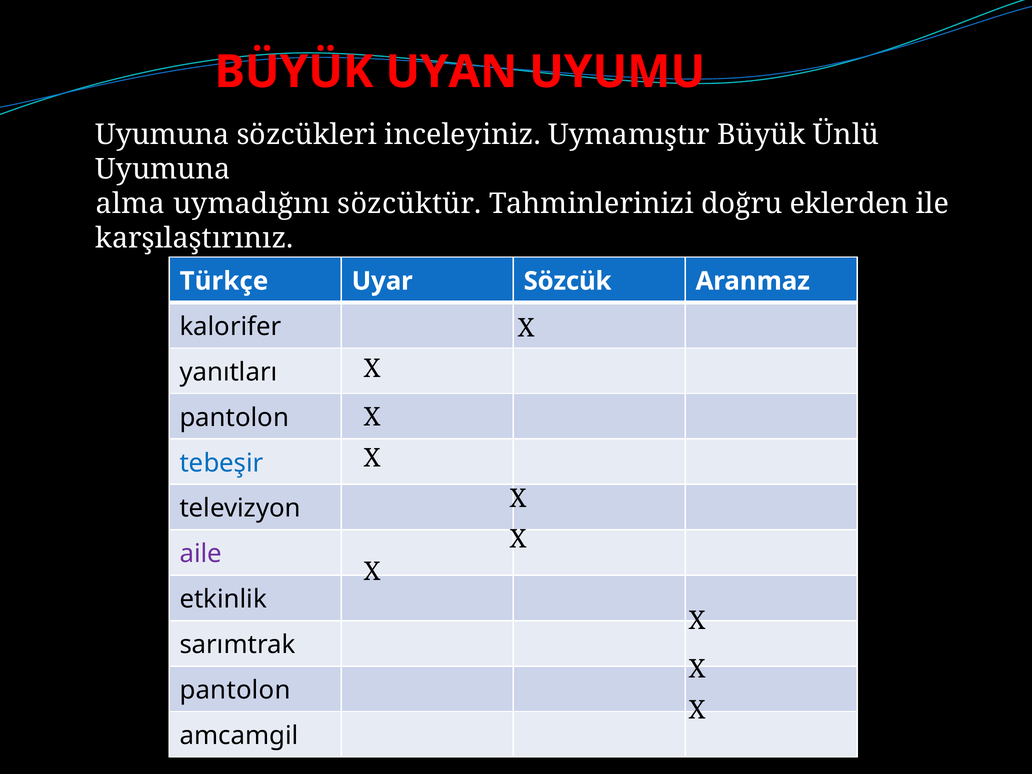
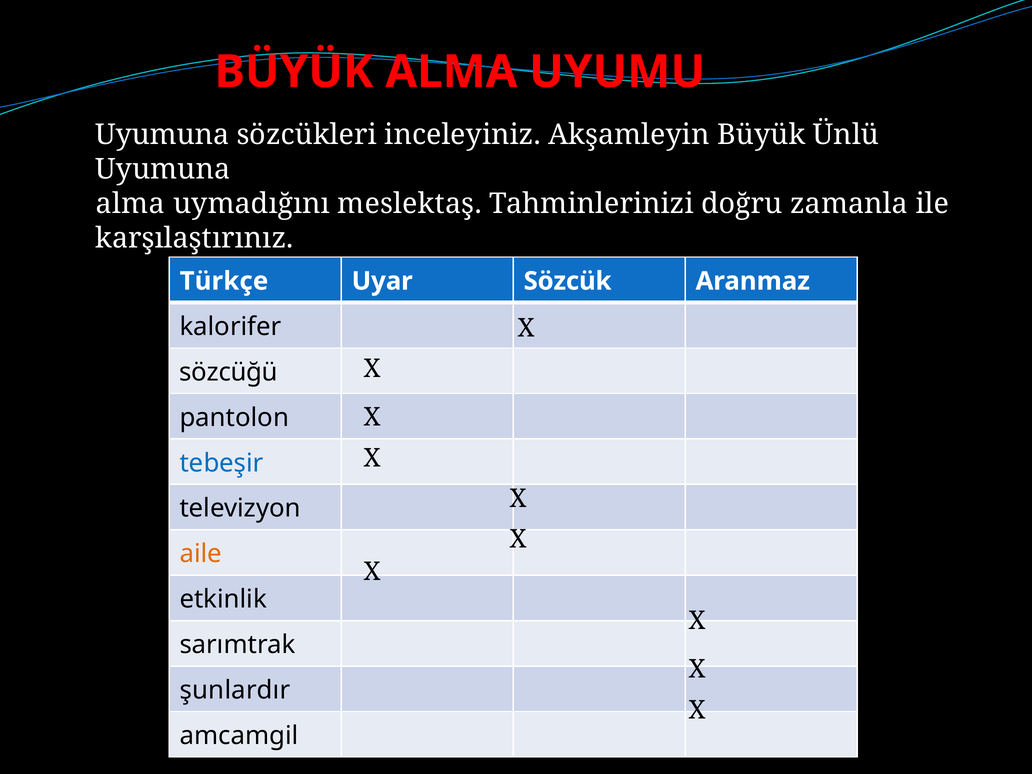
BÜYÜK UYAN: UYAN -> ALMA
Uymamıştır: Uymamıştır -> Akşamleyin
sözcüktür: sözcüktür -> meslektaş
eklerden: eklerden -> zamanla
yanıtları: yanıtları -> sözcüğü
aile colour: purple -> orange
pantolon at (235, 690): pantolon -> şunlardır
